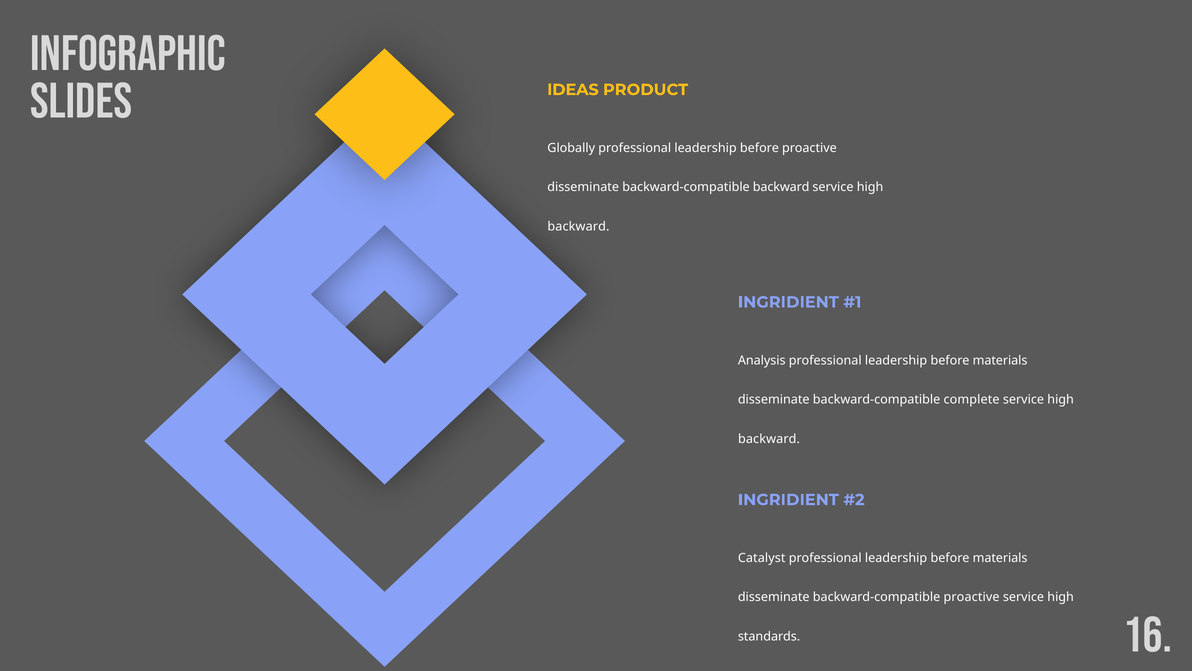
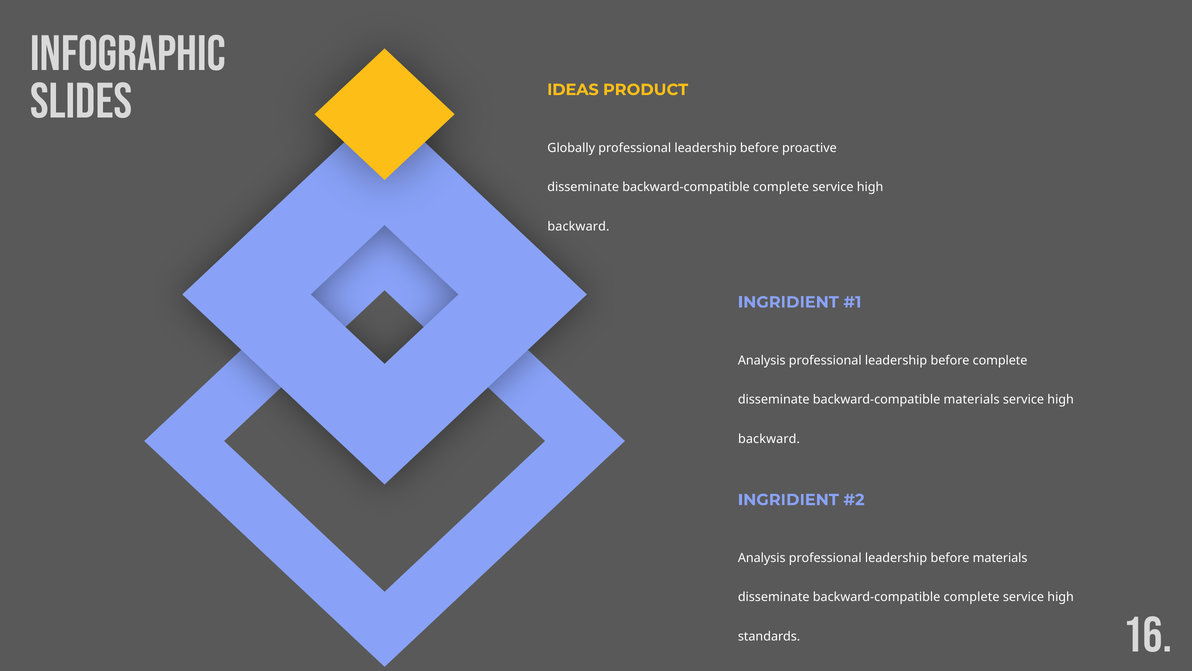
backward at (781, 187): backward -> complete
materials at (1000, 360): materials -> complete
backward-compatible complete: complete -> materials
Catalyst at (762, 558): Catalyst -> Analysis
proactive at (972, 597): proactive -> complete
